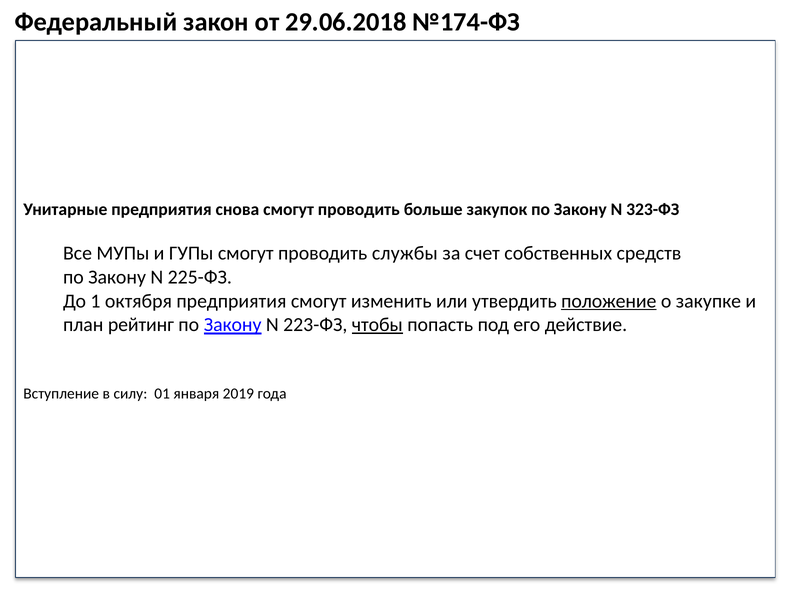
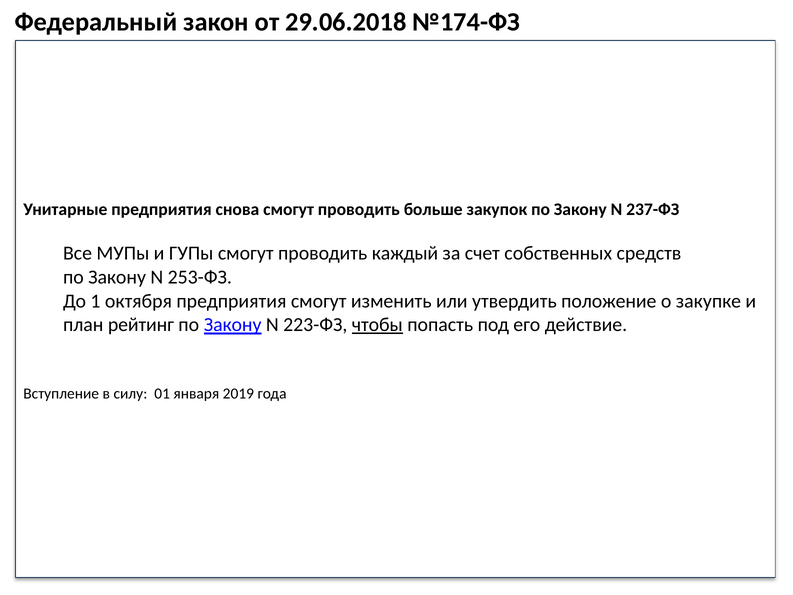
323-ФЗ: 323-ФЗ -> 237-ФЗ
службы: службы -> каждый
225-ФЗ: 225-ФЗ -> 253-ФЗ
положение underline: present -> none
